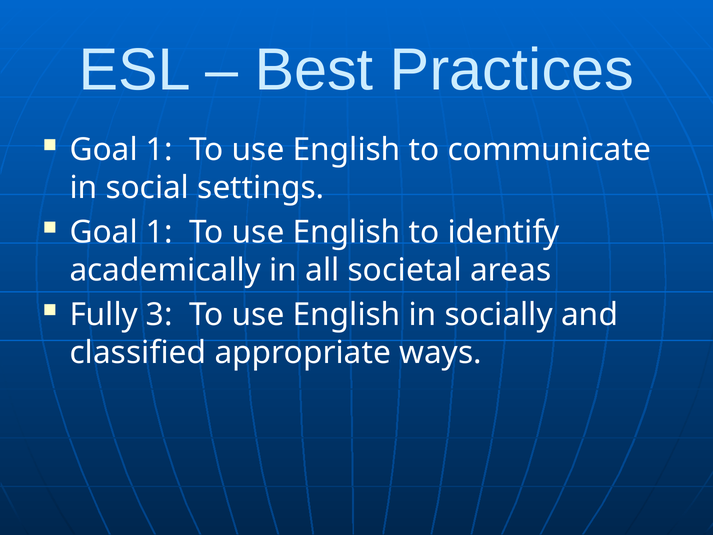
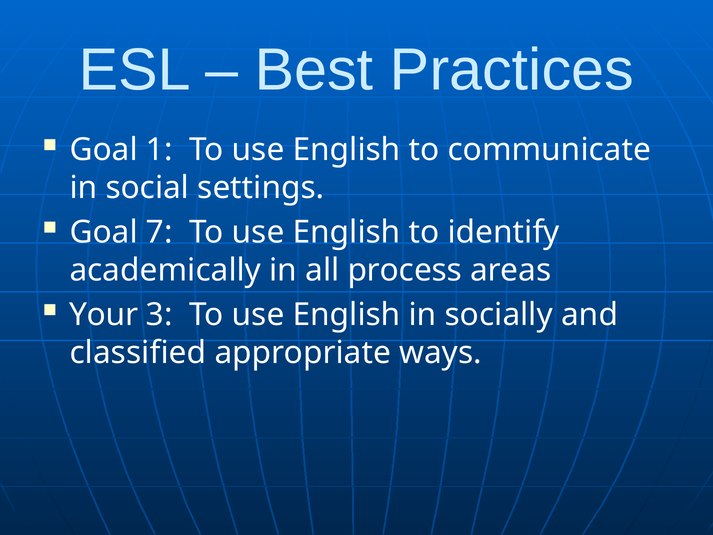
1 at (159, 232): 1 -> 7
societal: societal -> process
Fully: Fully -> Your
